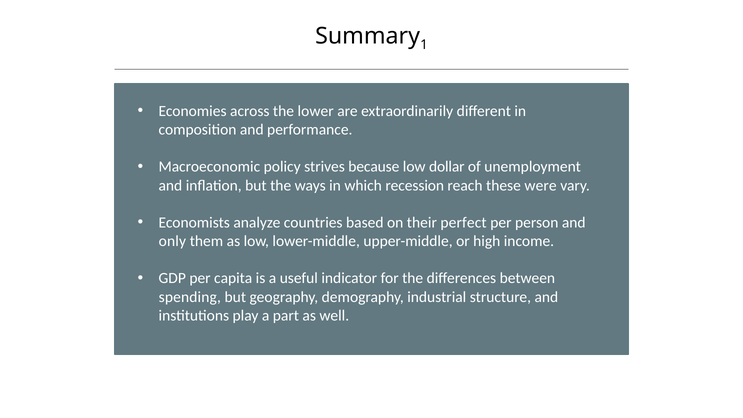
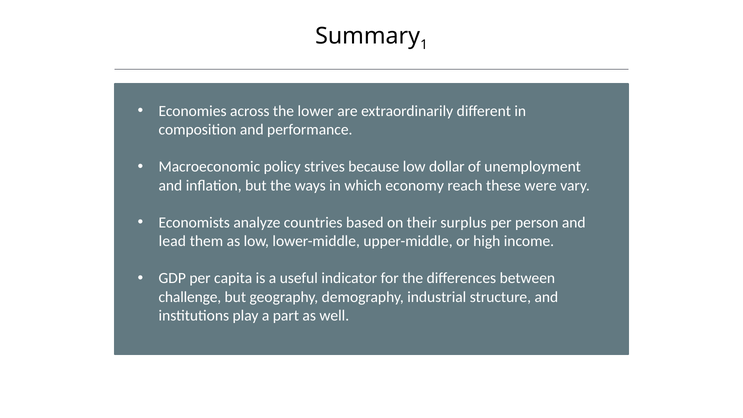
recession: recession -> economy
perfect: perfect -> surplus
only: only -> lead
spending: spending -> challenge
